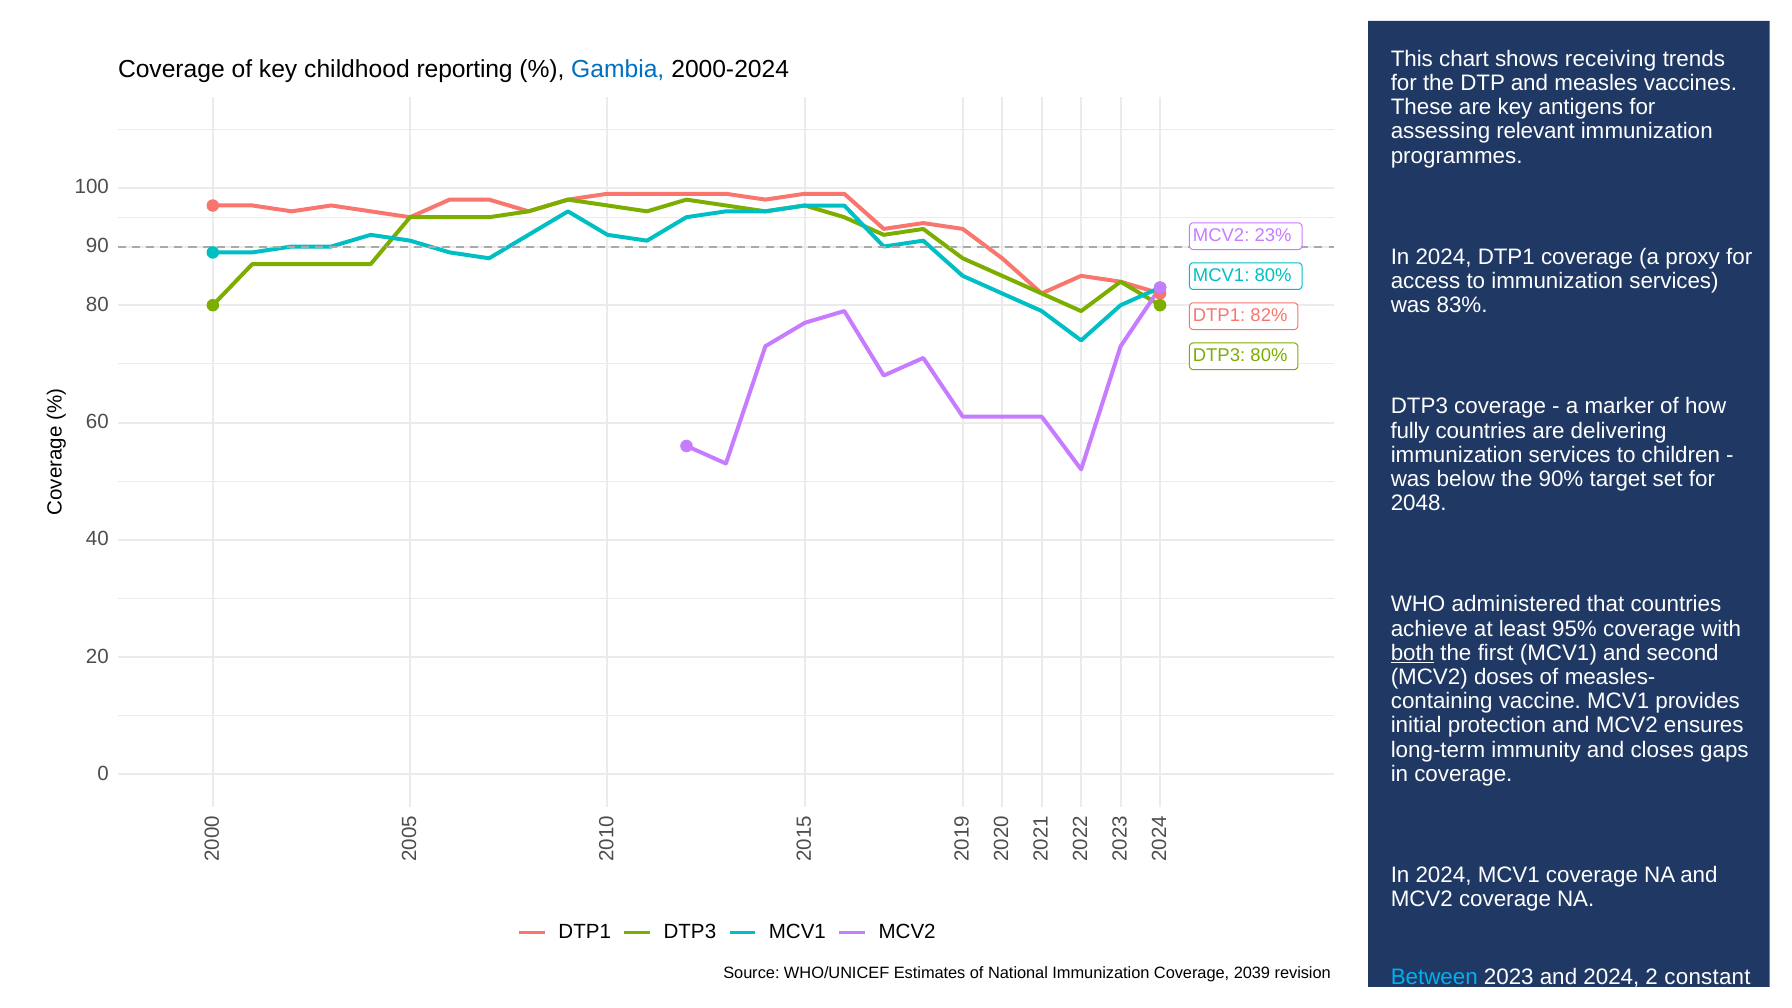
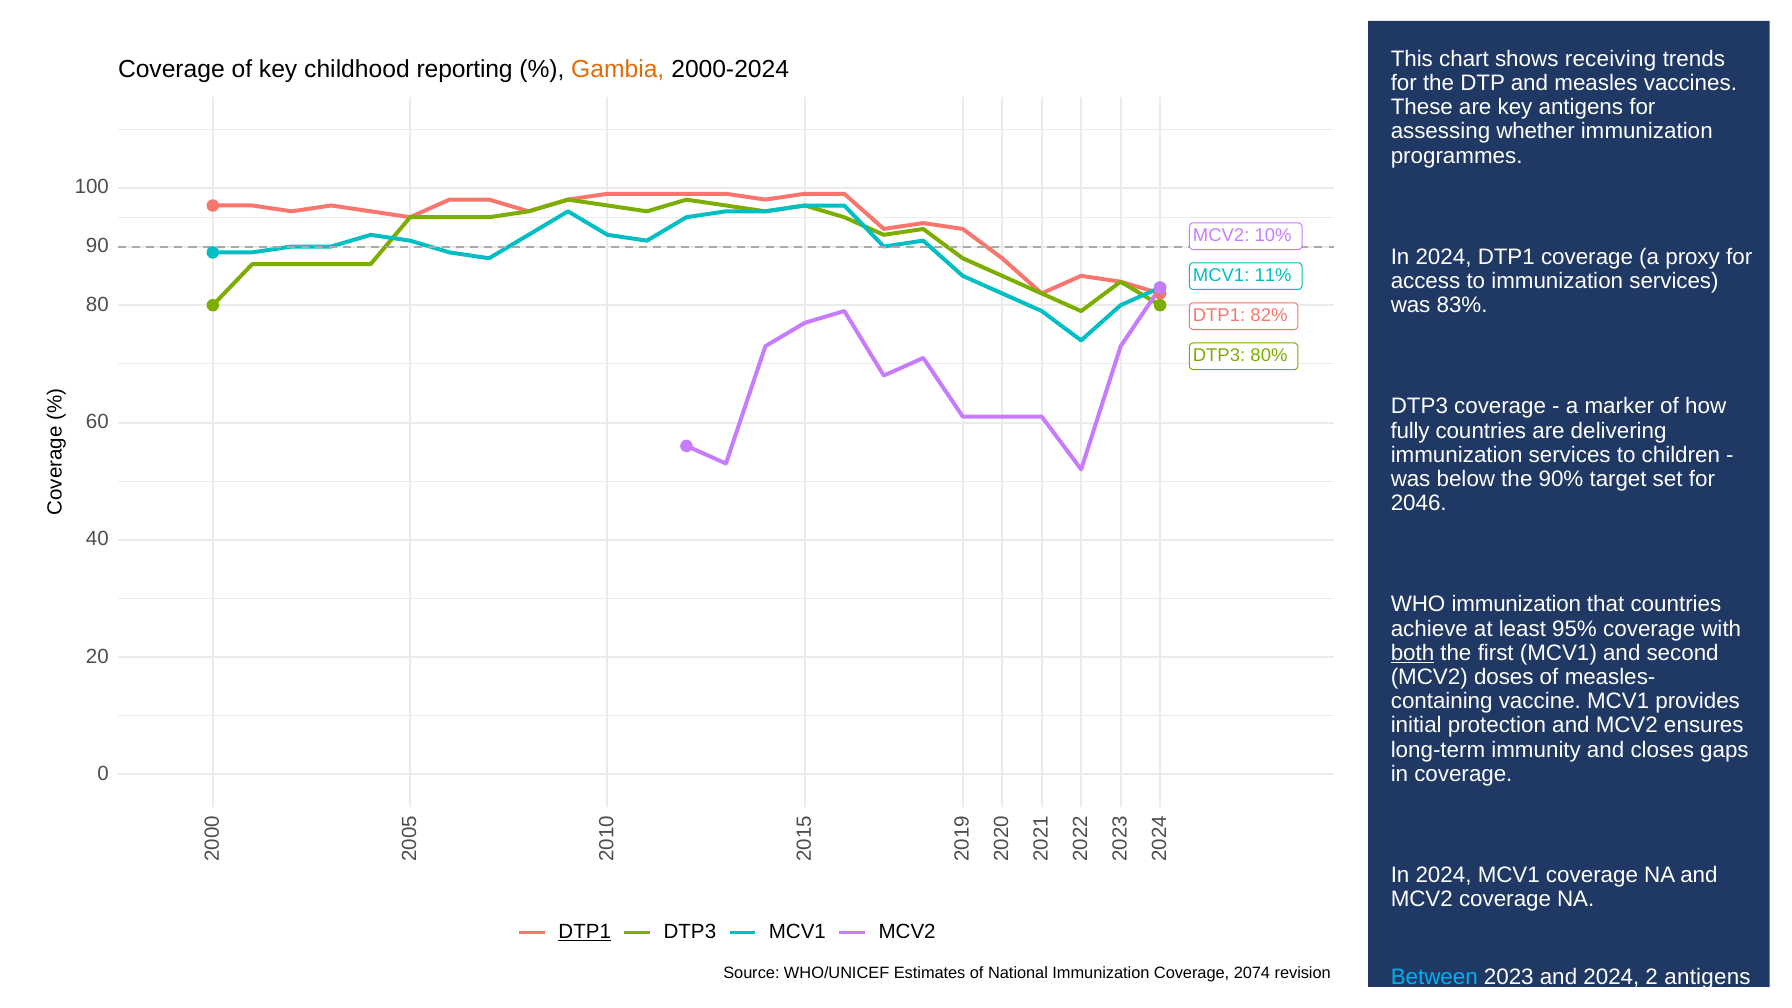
Gambia colour: blue -> orange
relevant: relevant -> whether
23%: 23% -> 10%
MCV1 80%: 80% -> 11%
2048: 2048 -> 2046
WHO administered: administered -> immunization
DTP1 at (585, 932) underline: none -> present
2039: 2039 -> 2074
2 constant: constant -> antigens
